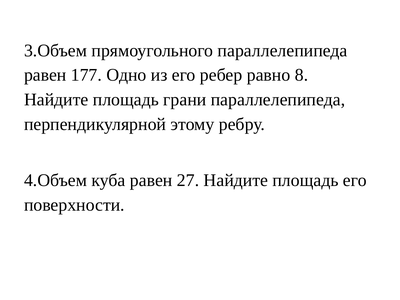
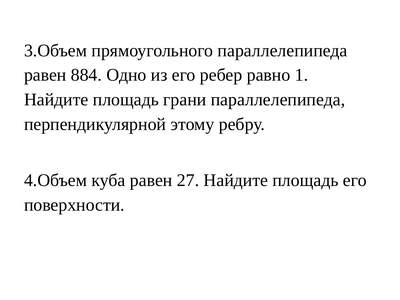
177: 177 -> 884
8: 8 -> 1
